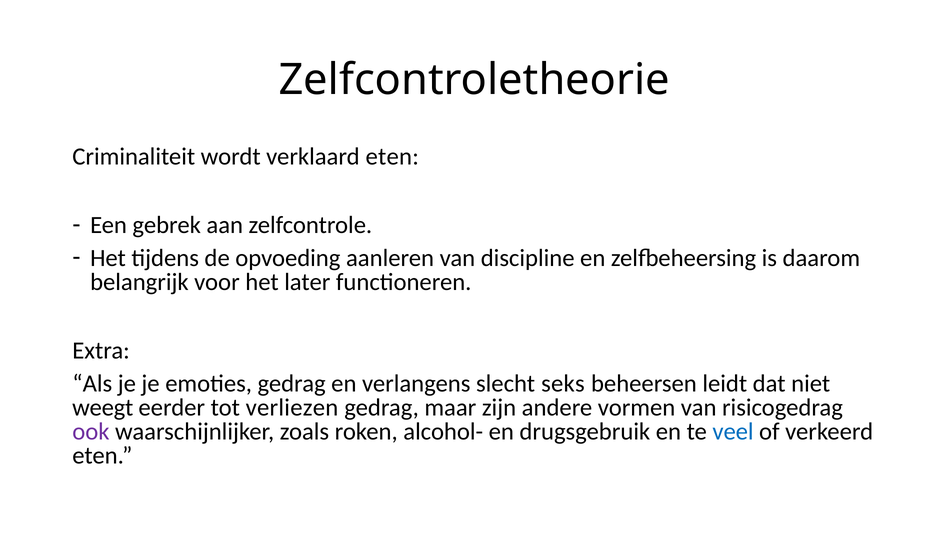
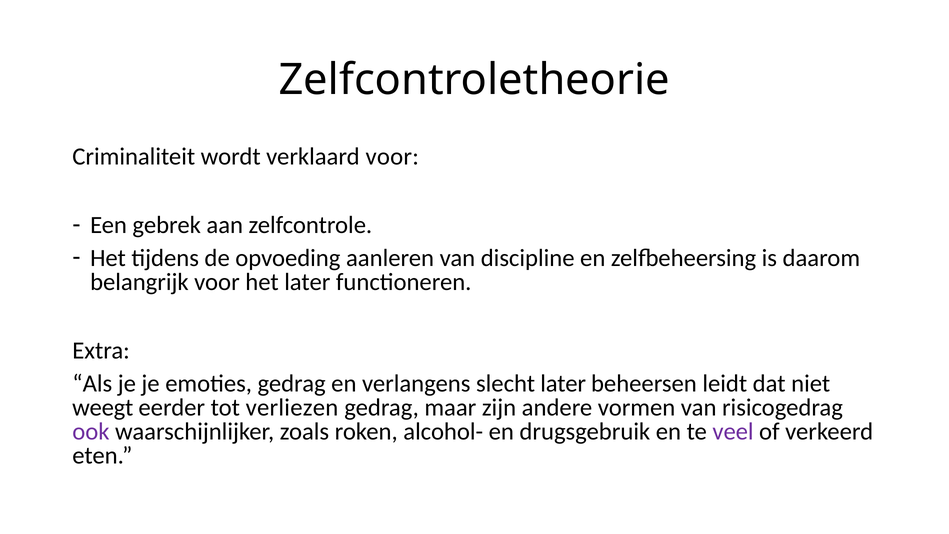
verklaard eten: eten -> voor
slecht seks: seks -> later
veel colour: blue -> purple
